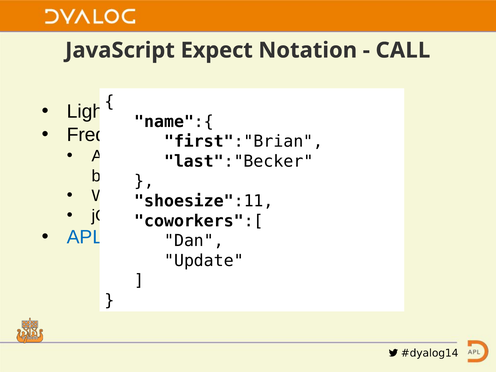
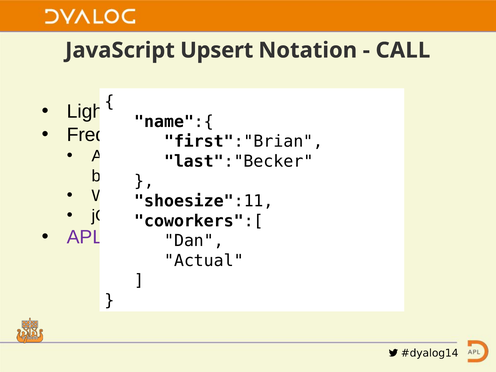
Expect: Expect -> Upsert
APL colour: blue -> purple
Update: Update -> Actual
